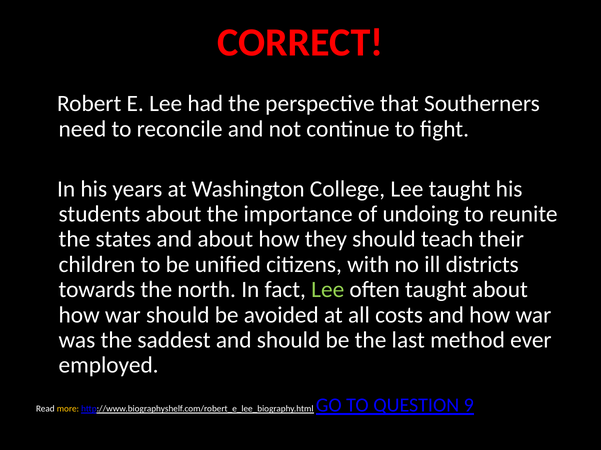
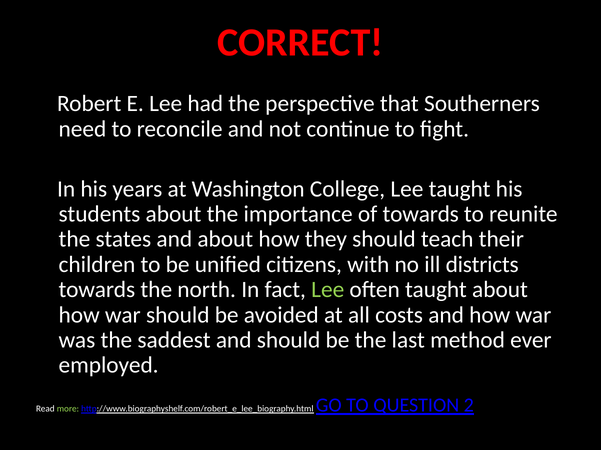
of undoing: undoing -> towards
more colour: yellow -> light green
9: 9 -> 2
